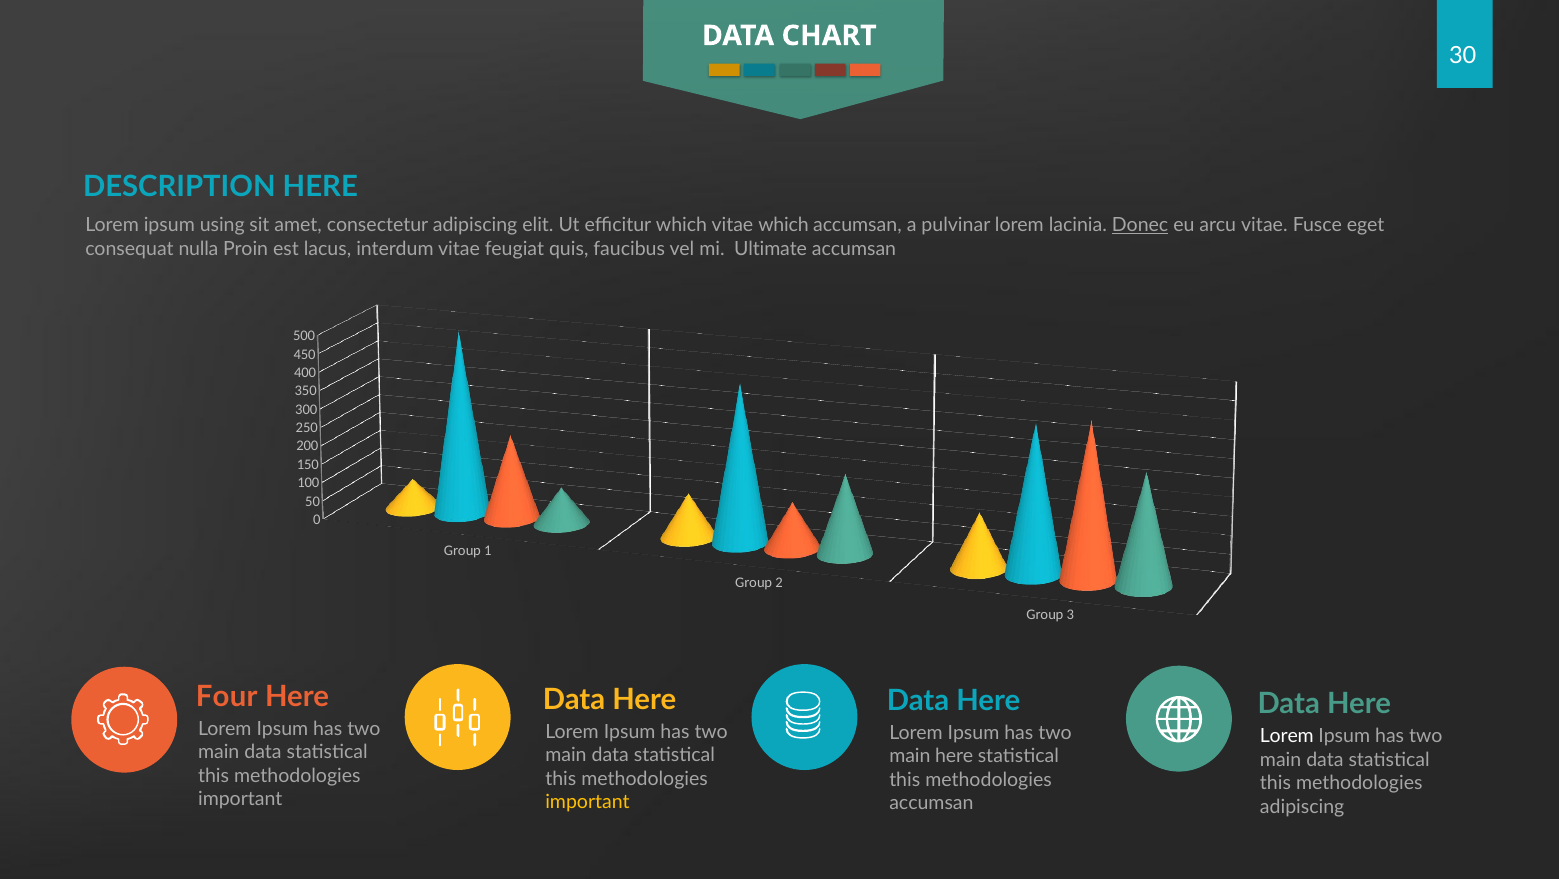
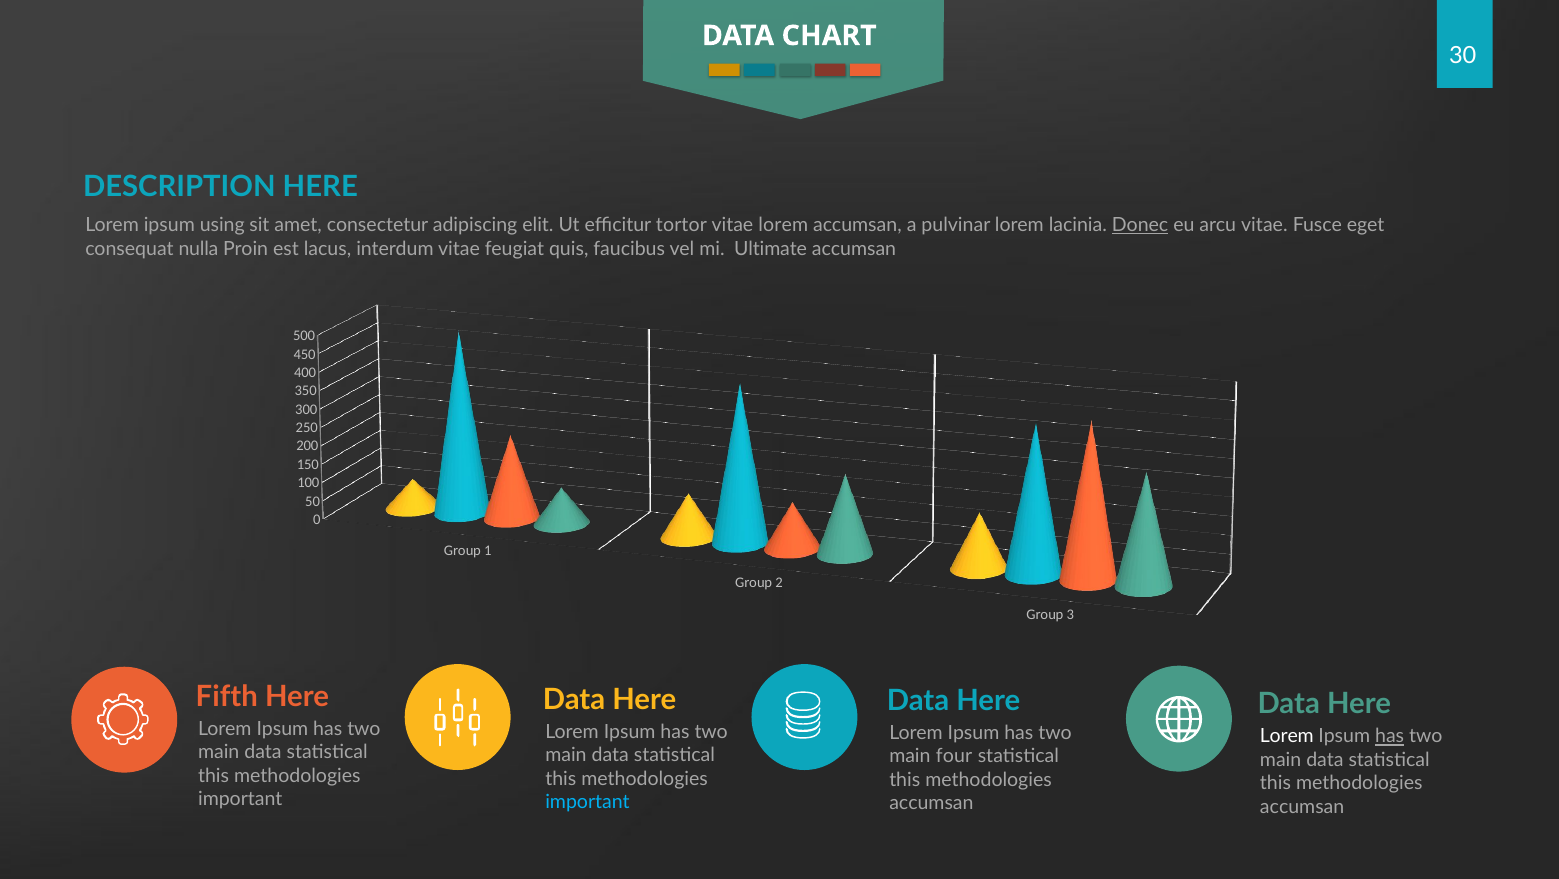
efficitur which: which -> tortor
vitae which: which -> lorem
Four: Four -> Fifth
has at (1390, 737) underline: none -> present
main here: here -> four
important at (587, 802) colour: yellow -> light blue
adipiscing at (1302, 807): adipiscing -> accumsan
